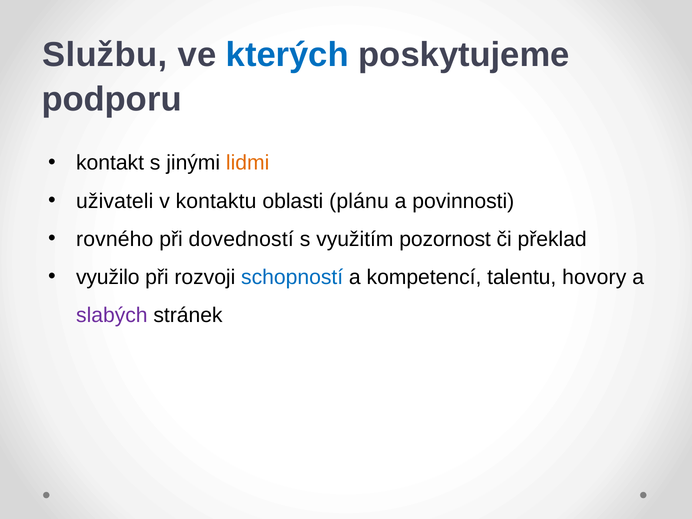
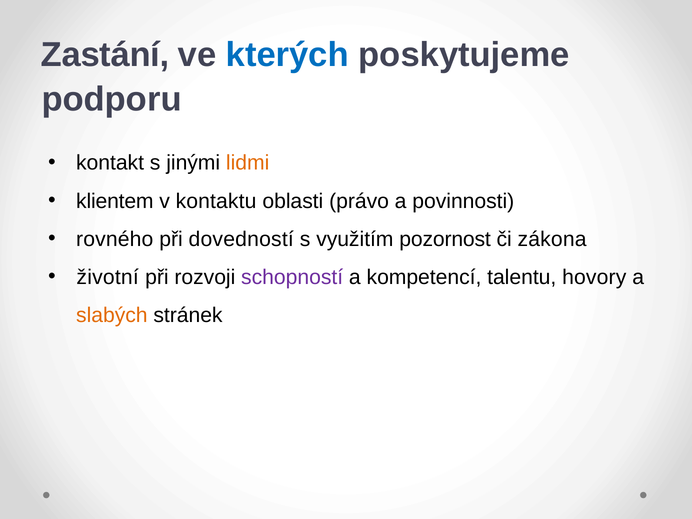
Službu: Službu -> Zastání
uživateli: uživateli -> klientem
plánu: plánu -> právo
překlad: překlad -> zákona
využilo: využilo -> životní
schopností colour: blue -> purple
slabých colour: purple -> orange
